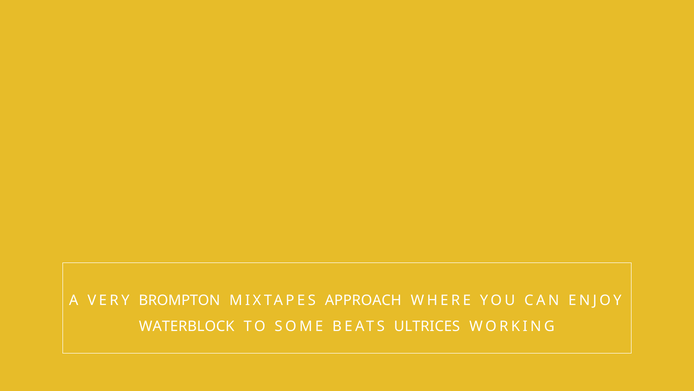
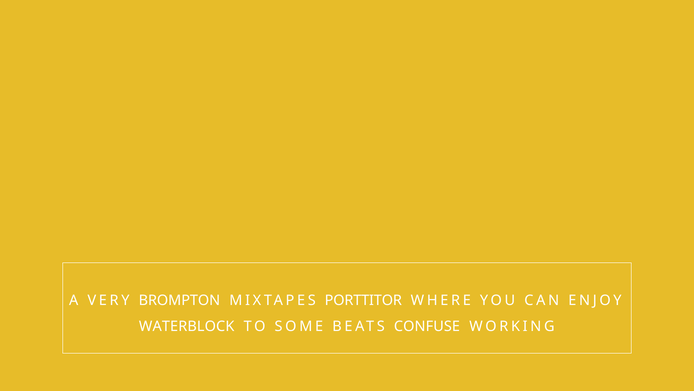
APPROACH: APPROACH -> PORTTITOR
ULTRICES: ULTRICES -> CONFUSE
